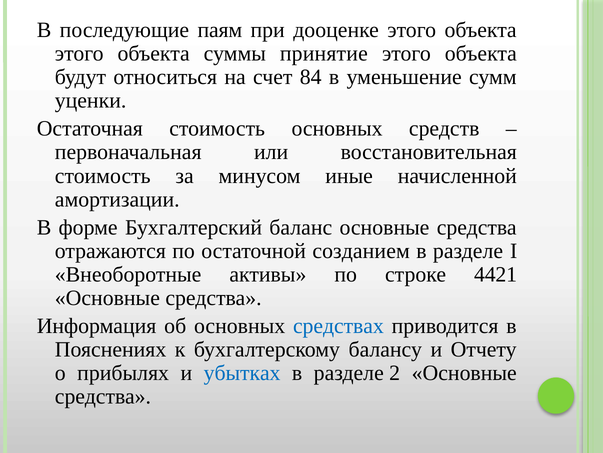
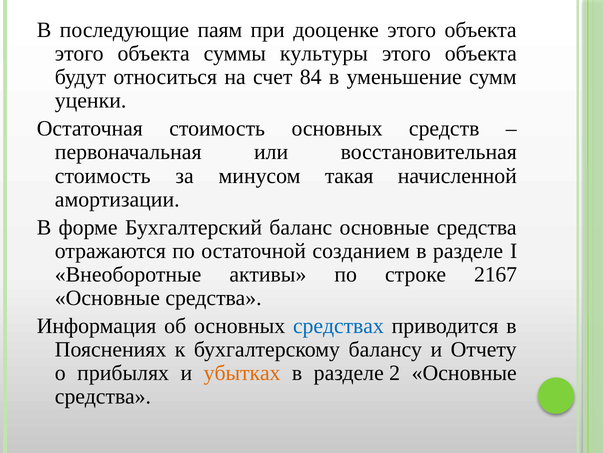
принятие: принятие -> культуры
иные: иные -> такая
4421: 4421 -> 2167
убытках colour: blue -> orange
